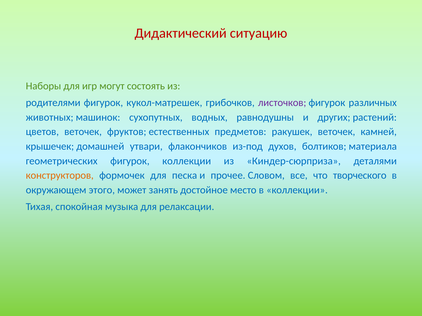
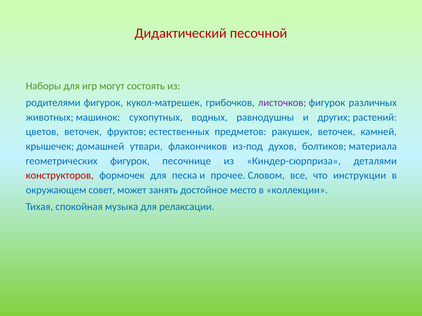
ситуацию: ситуацию -> песочной
фигурок коллекции: коллекции -> песочнице
конструкторов colour: orange -> red
творческого: творческого -> инструкции
этого: этого -> совет
